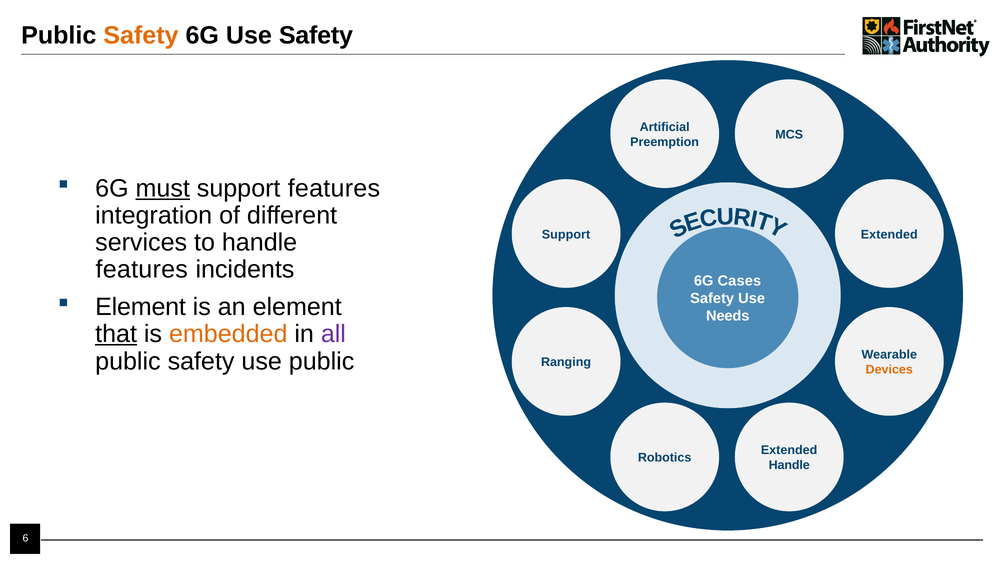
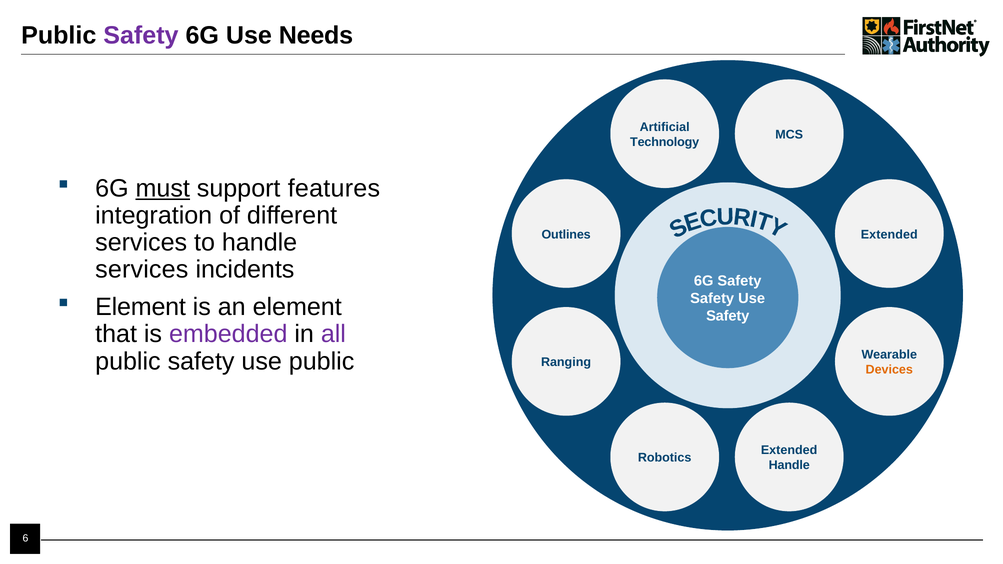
Safety at (141, 35) colour: orange -> purple
Use Safety: Safety -> Needs
Preemption: Preemption -> Technology
Support at (566, 234): Support -> Outlines
features at (142, 270): features -> services
6G Cases: Cases -> Safety
Needs at (728, 316): Needs -> Safety
that underline: present -> none
embedded colour: orange -> purple
